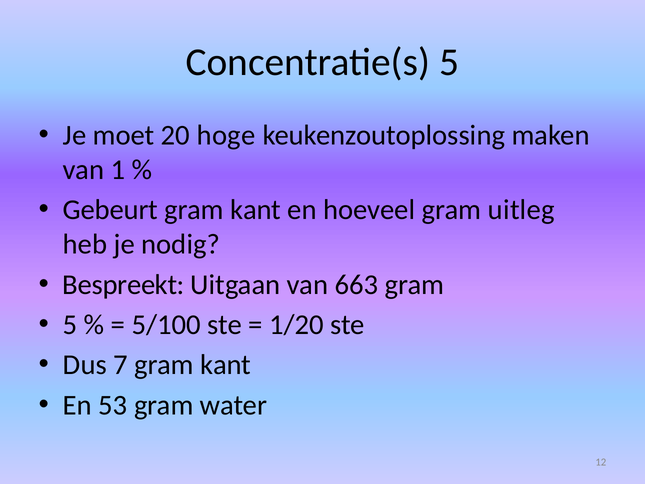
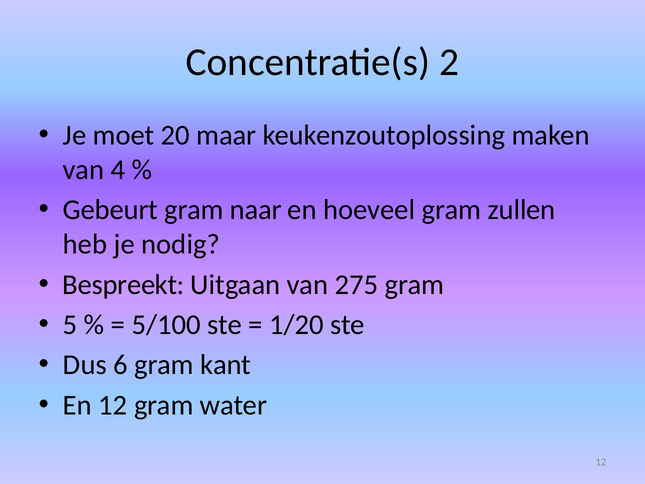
Concentratie(s 5: 5 -> 2
hoge: hoge -> maar
1: 1 -> 4
kant at (256, 210): kant -> naar
uitleg: uitleg -> zullen
663: 663 -> 275
7: 7 -> 6
En 53: 53 -> 12
